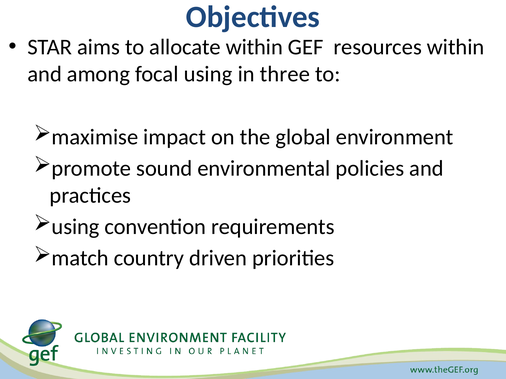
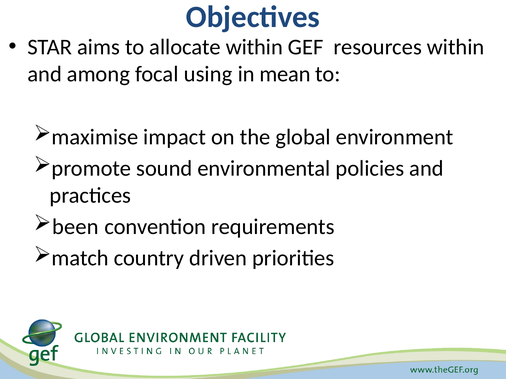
three: three -> mean
using at (76, 227): using -> been
